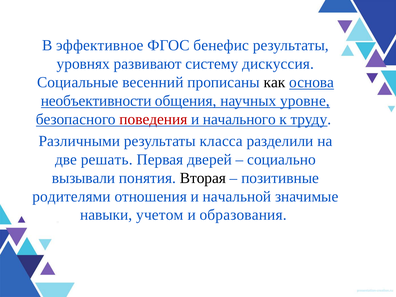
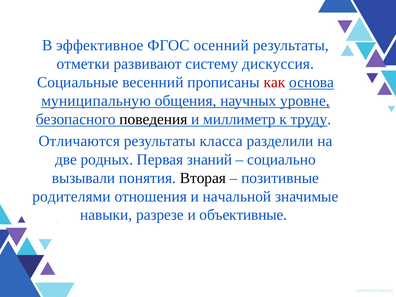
бенефис: бенефис -> осенний
уровнях: уровнях -> отметки
как colour: black -> red
необъективности: необъективности -> муниципальную
поведения colour: red -> black
начального: начального -> миллиметр
Различными: Различными -> Отличаются
решать: решать -> родных
дверей: дверей -> знаний
учетом: учетом -> разрезе
образования: образования -> объективные
